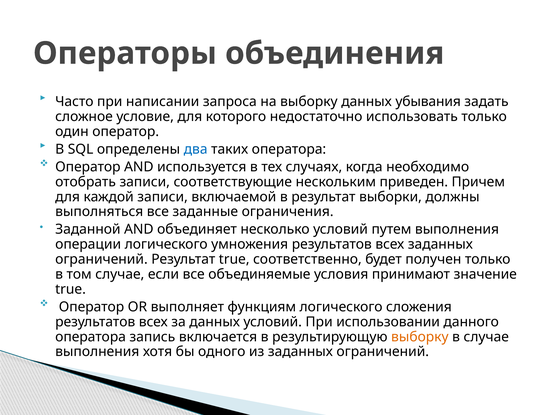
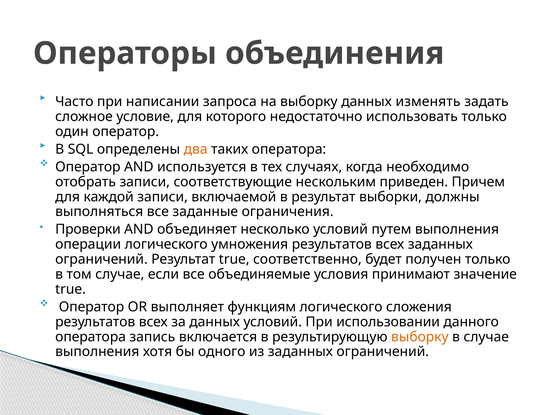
убывания: убывания -> изменять
два colour: blue -> orange
Заданной: Заданной -> Проверки
